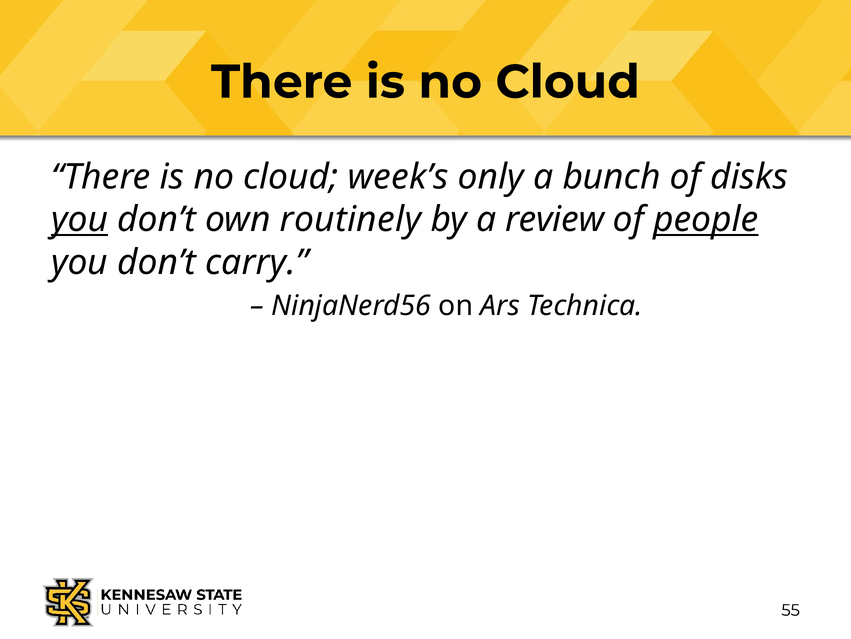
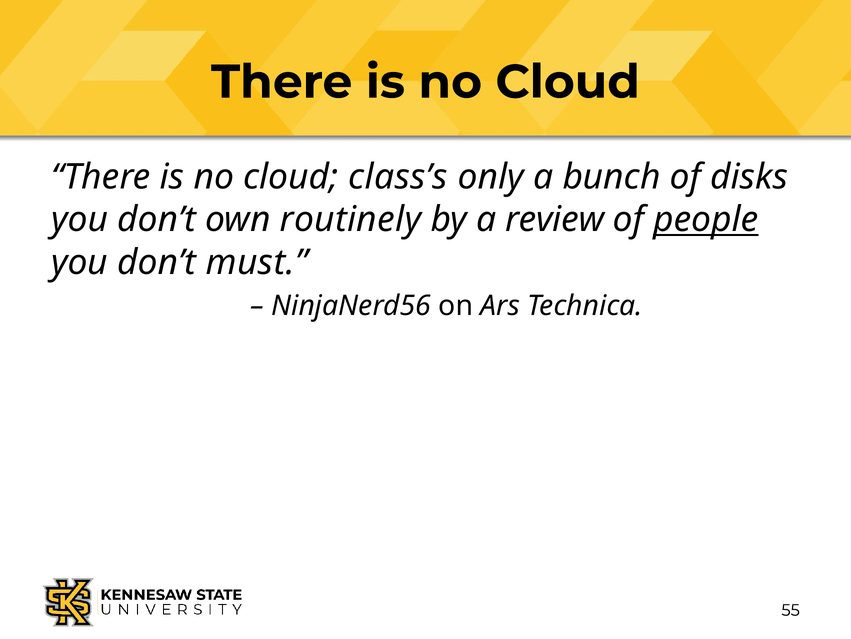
week’s: week’s -> class’s
you at (80, 219) underline: present -> none
carry: carry -> must
